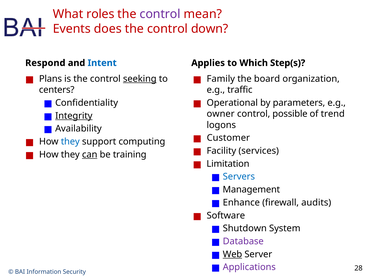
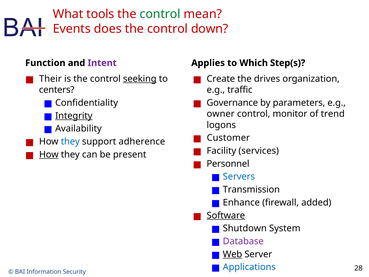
roles: roles -> tools
control at (160, 14) colour: purple -> green
Respond: Respond -> Function
Intent colour: blue -> purple
Plans: Plans -> Their
Family: Family -> Create
board: board -> drives
Operational: Operational -> Governance
possible: possible -> monitor
computing: computing -> adherence
How at (49, 154) underline: none -> present
can underline: present -> none
training: training -> present
Limitation: Limitation -> Personnel
Management: Management -> Transmission
audits: audits -> added
Software underline: none -> present
Applications colour: purple -> blue
